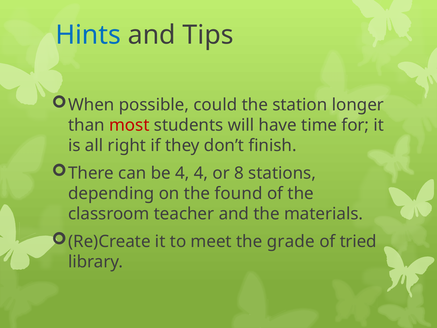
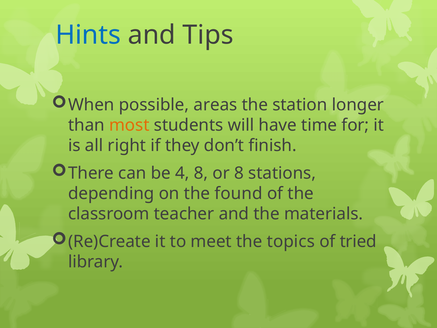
could: could -> areas
most colour: red -> orange
4 4: 4 -> 8
grade: grade -> topics
